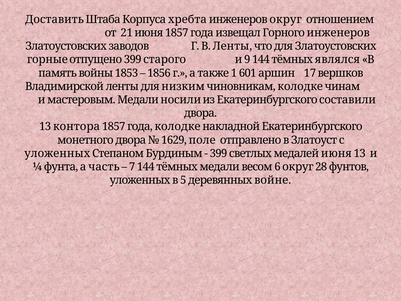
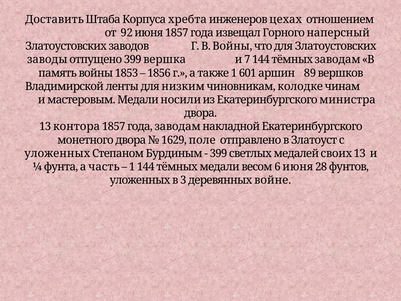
инженеров округ: округ -> цехах
21: 21 -> 92
Горного инженеров: инженеров -> наперсный
В Ленты: Ленты -> Войны
горные: горные -> заводы
старого: старого -> вершка
9: 9 -> 7
тёмных являлся: являлся -> заводам
17: 17 -> 89
составили: составили -> министра
года колодке: колодке -> заводам
медалей июня: июня -> своих
7 at (132, 167): 7 -> 1
6 округ: округ -> июня
5: 5 -> 3
